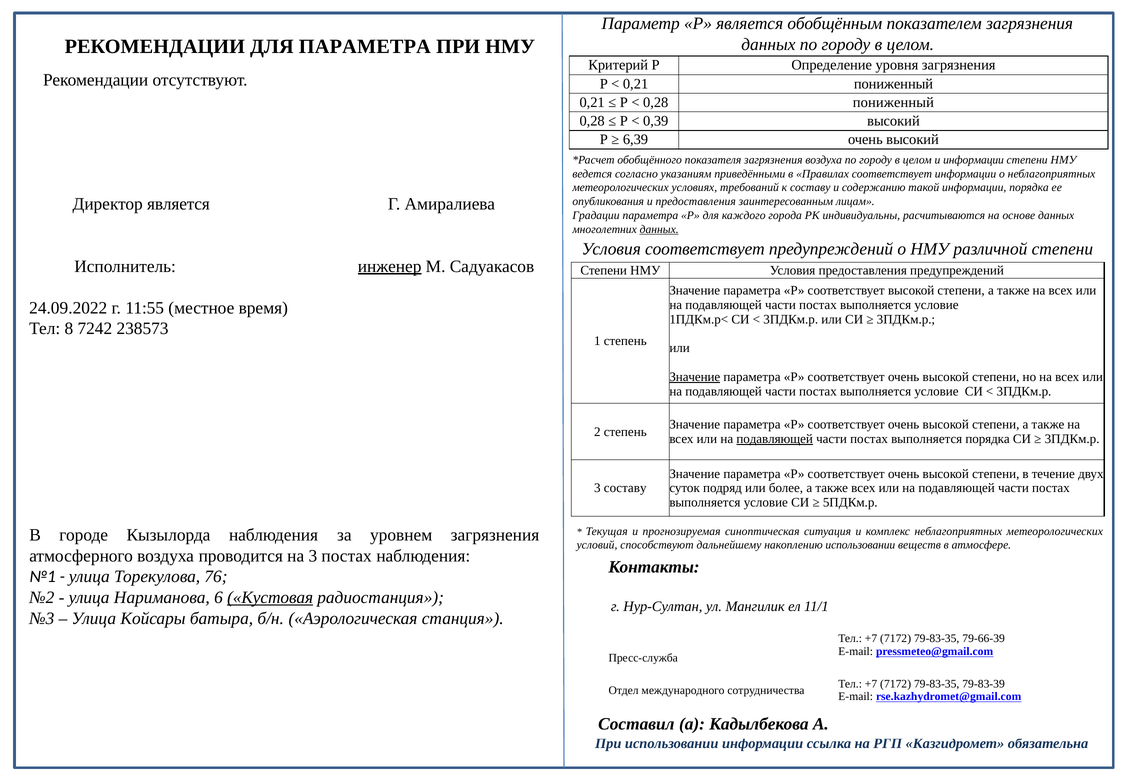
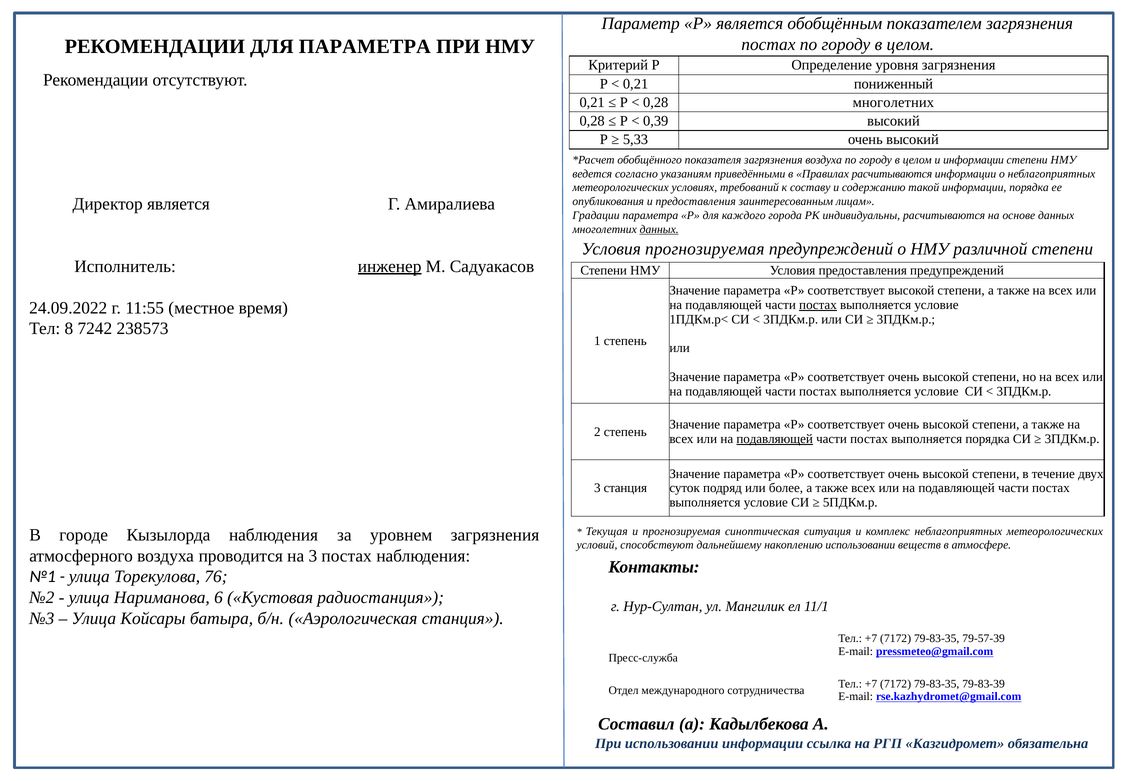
данных at (768, 44): данных -> постах
0,28 пониженный: пониженный -> многолетних
6,39: 6,39 -> 5,33
Правилах соответствует: соответствует -> расчитываются
Условия соответствует: соответствует -> прогнозируемая
постах at (818, 305) underline: none -> present
Значение at (695, 377) underline: present -> none
3 составу: составу -> станция
Кустовая underline: present -> none
79-66-39: 79-66-39 -> 79-57-39
